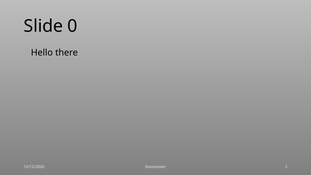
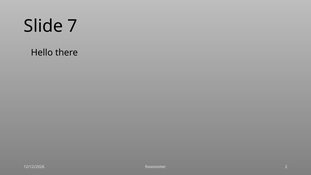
0: 0 -> 7
